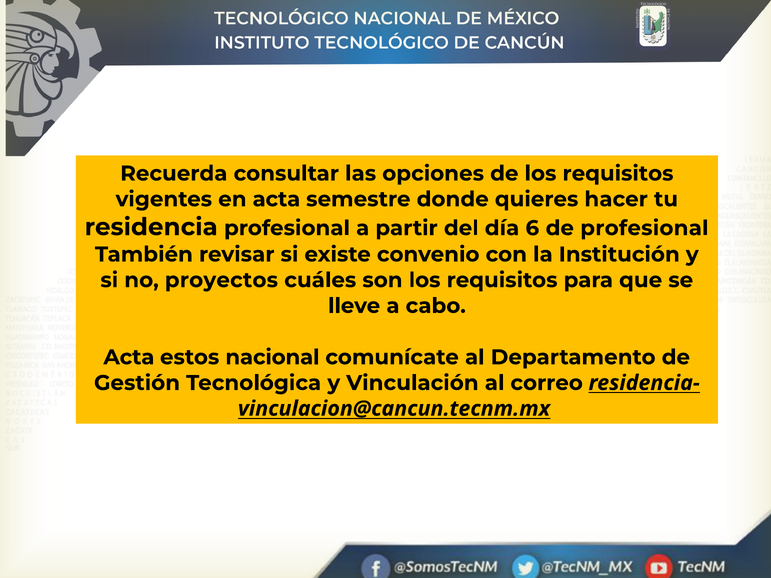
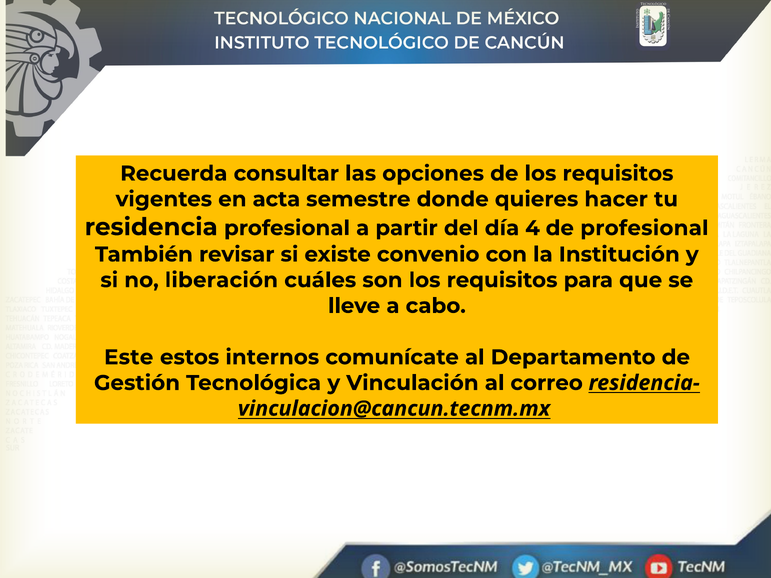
6: 6 -> 4
proyectos: proyectos -> liberación
Acta at (129, 357): Acta -> Este
nacional: nacional -> internos
